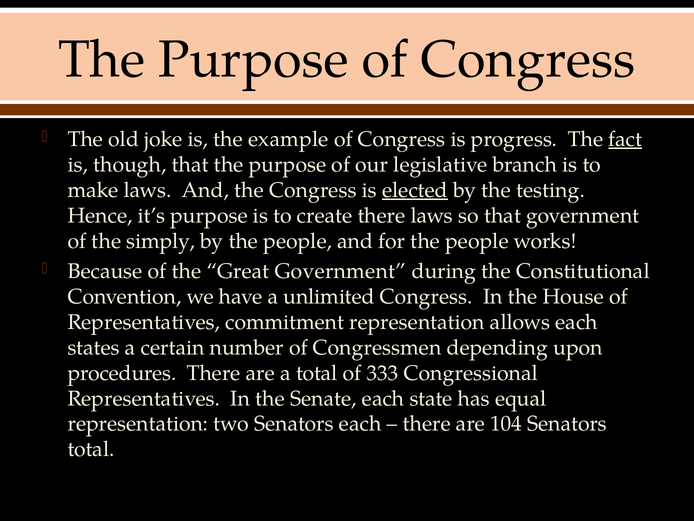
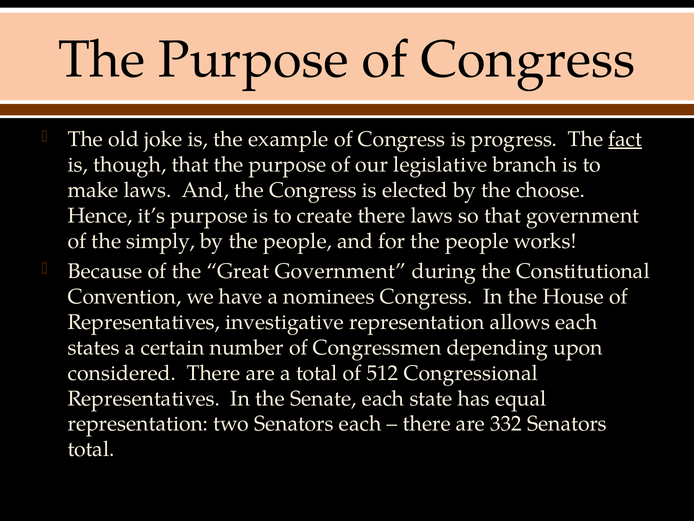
elected underline: present -> none
testing: testing -> choose
unlimited: unlimited -> nominees
commitment: commitment -> investigative
procedures: procedures -> considered
333: 333 -> 512
104: 104 -> 332
